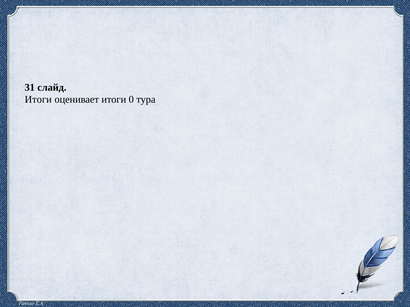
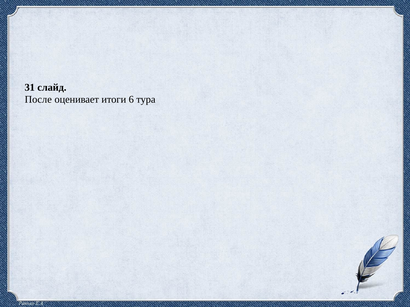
Итоги at (38, 100): Итоги -> После
0: 0 -> 6
